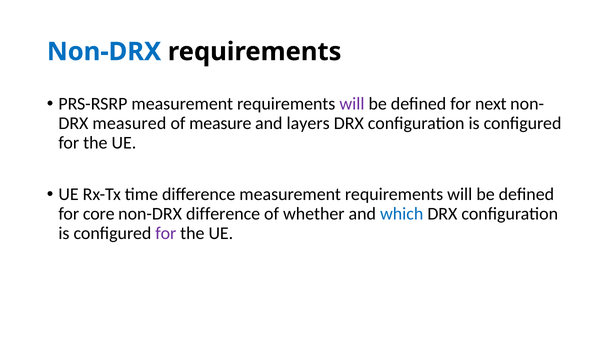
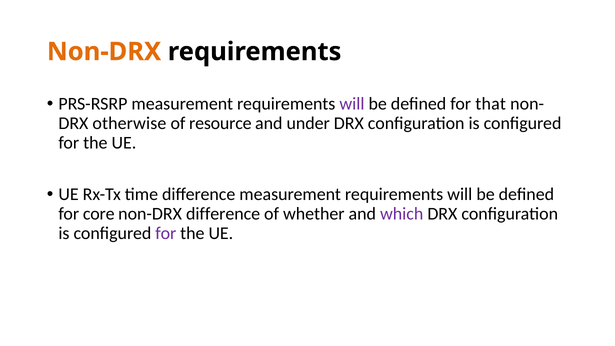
Non-DRX at (104, 52) colour: blue -> orange
next: next -> that
measured: measured -> otherwise
measure: measure -> resource
layers: layers -> under
which colour: blue -> purple
